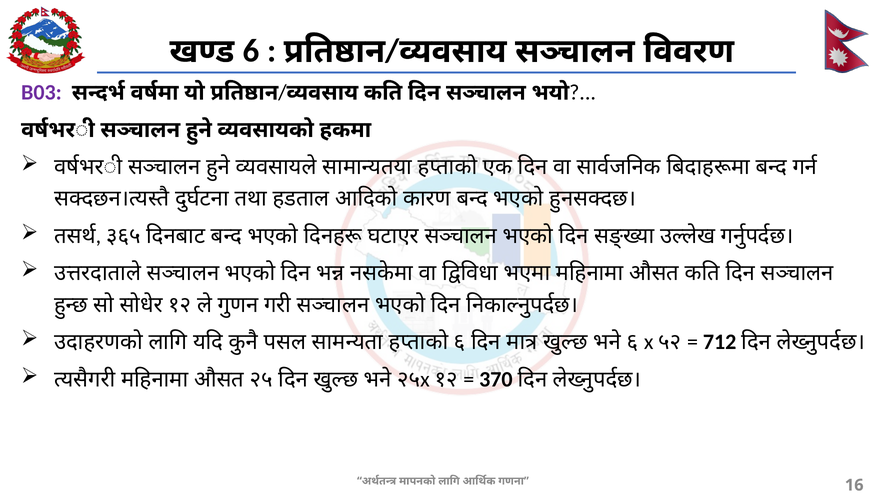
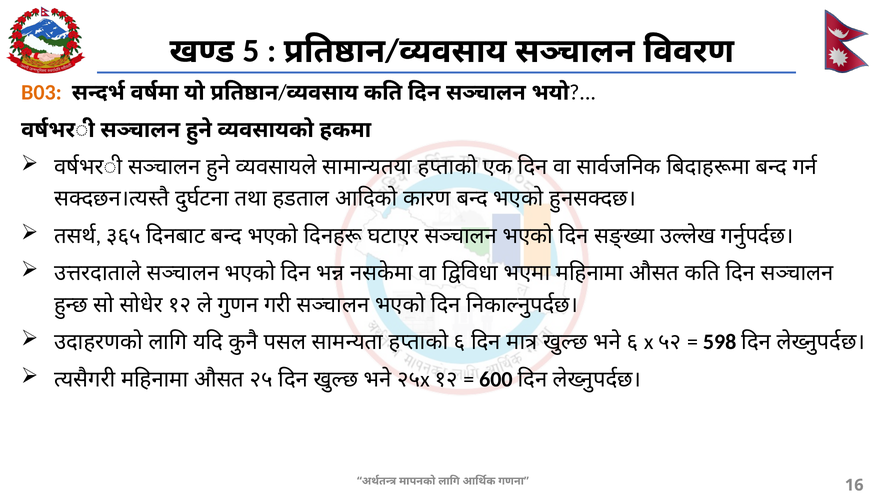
6: 6 -> 5
B03 colour: purple -> orange
712: 712 -> 598
370: 370 -> 600
